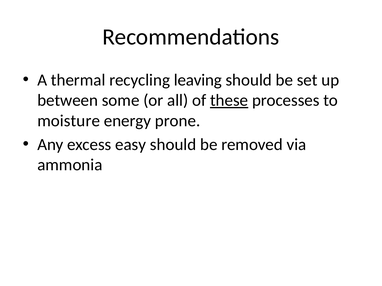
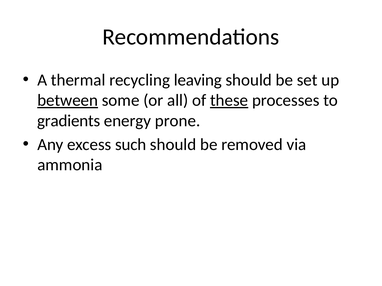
between underline: none -> present
moisture: moisture -> gradients
easy: easy -> such
